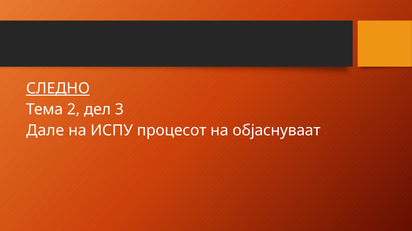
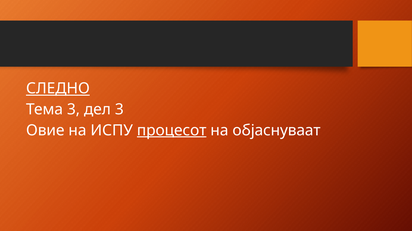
Тема 2: 2 -> 3
Дале: Дале -> Овие
процесот underline: none -> present
